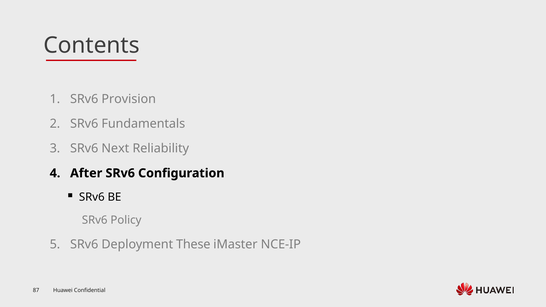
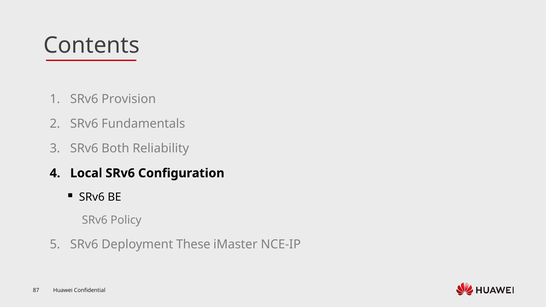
Next: Next -> Both
After: After -> Local
